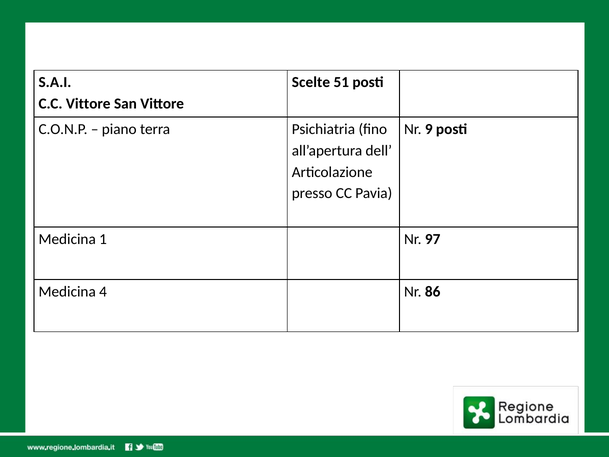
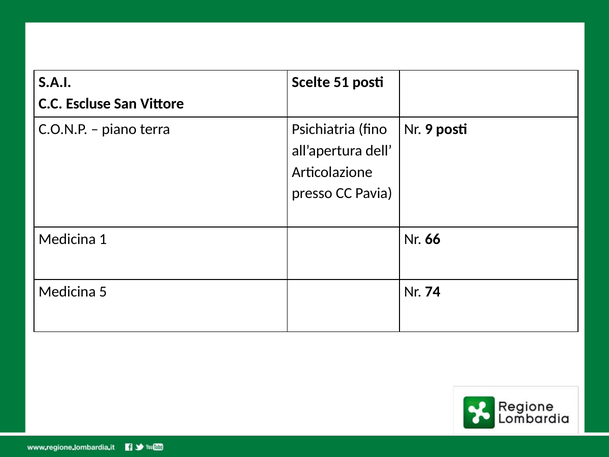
C.C Vittore: Vittore -> Escluse
97: 97 -> 66
4: 4 -> 5
86: 86 -> 74
